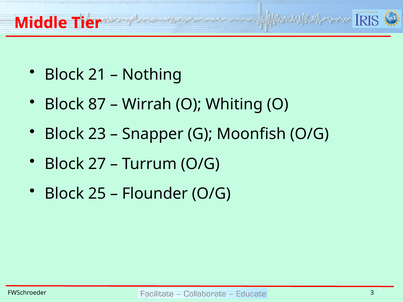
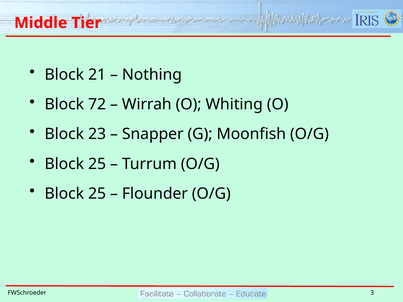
87: 87 -> 72
27 at (97, 164): 27 -> 25
